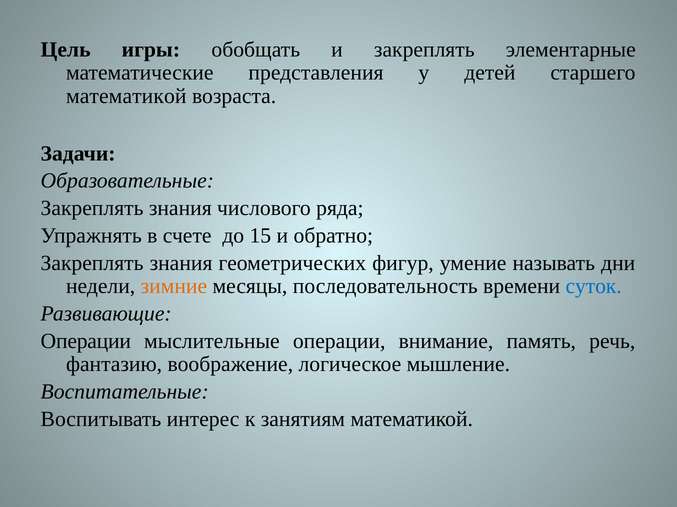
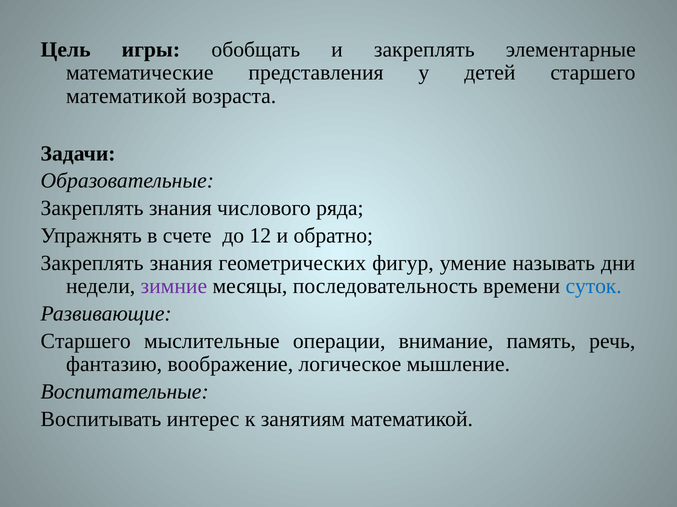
15: 15 -> 12
зимние colour: orange -> purple
Операции at (86, 341): Операции -> Старшего
